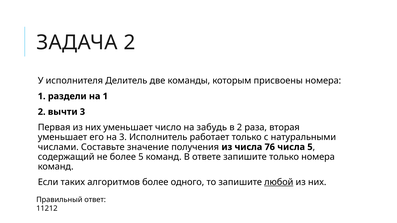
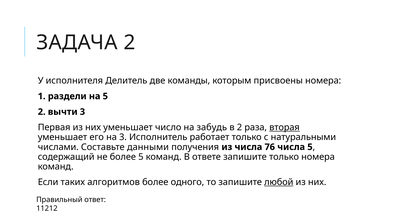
на 1: 1 -> 5
вторая underline: none -> present
значение: значение -> данными
